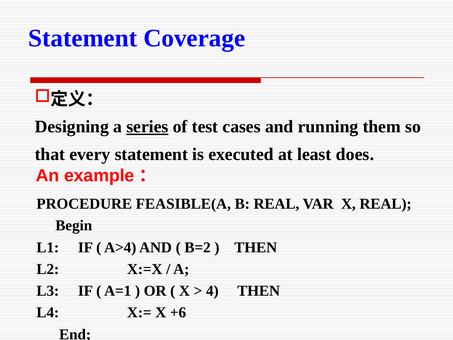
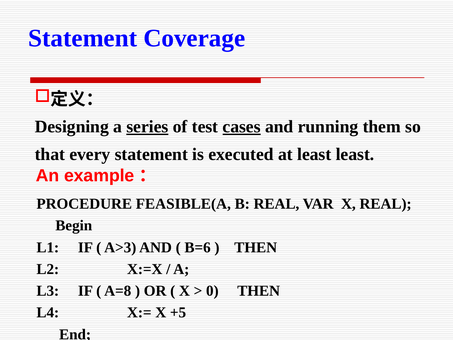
cases underline: none -> present
least does: does -> least
A>4: A>4 -> A>3
B=2: B=2 -> B=6
A=1: A=1 -> A=8
4: 4 -> 0
+6: +6 -> +5
